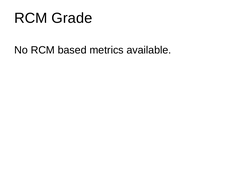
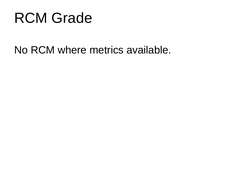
based: based -> where
